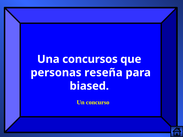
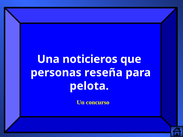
concursos: concursos -> noticieros
biased: biased -> pelota
